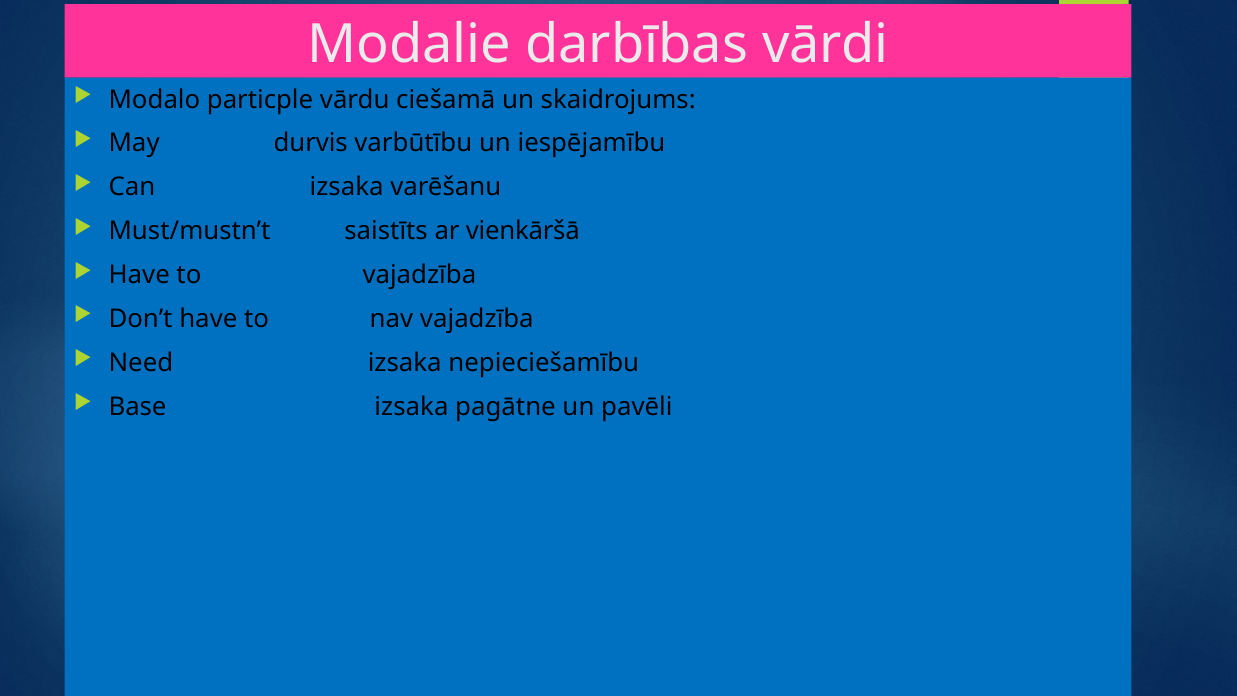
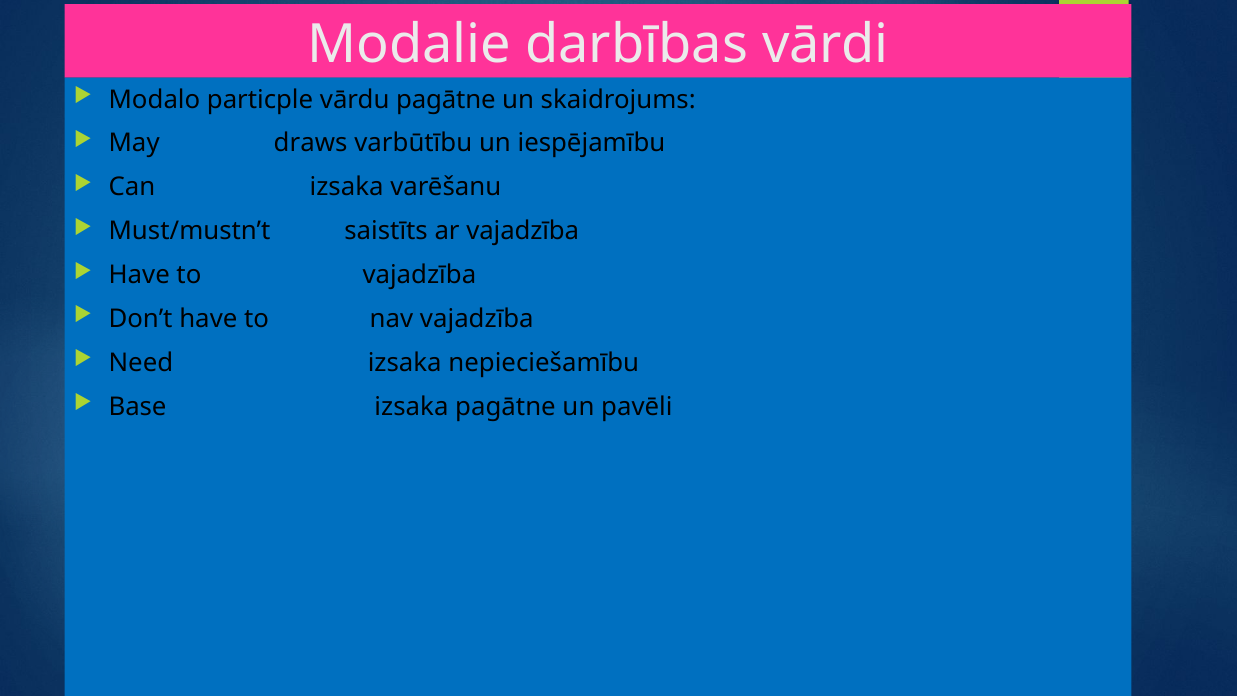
vārdu ciešamā: ciešamā -> pagātne
durvis: durvis -> draws
ar vienkāršā: vienkāršā -> vajadzība
